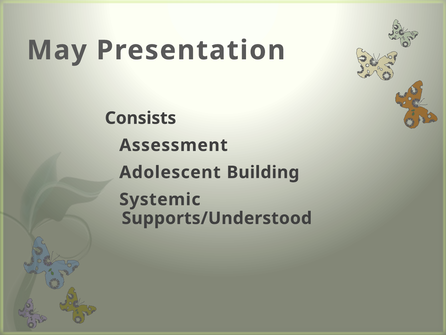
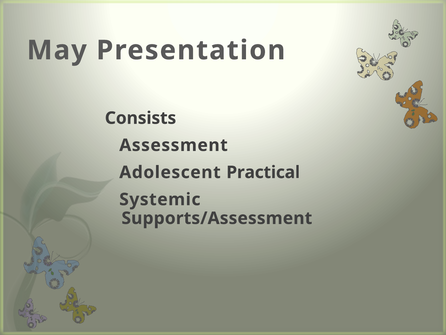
Building: Building -> Practical
Supports/Understood: Supports/Understood -> Supports/Assessment
